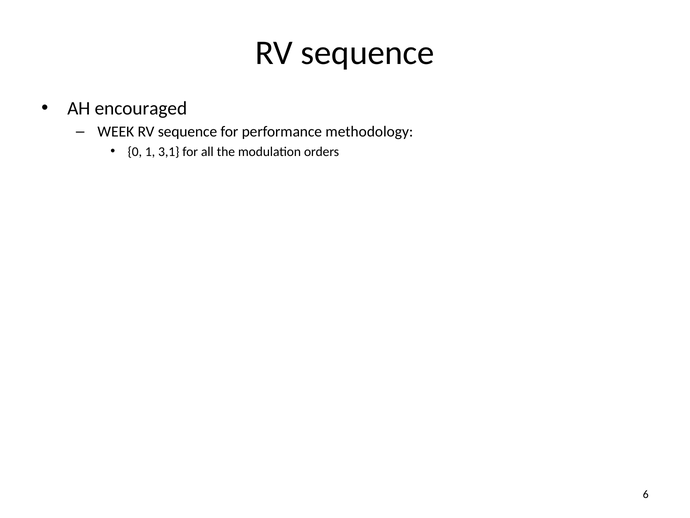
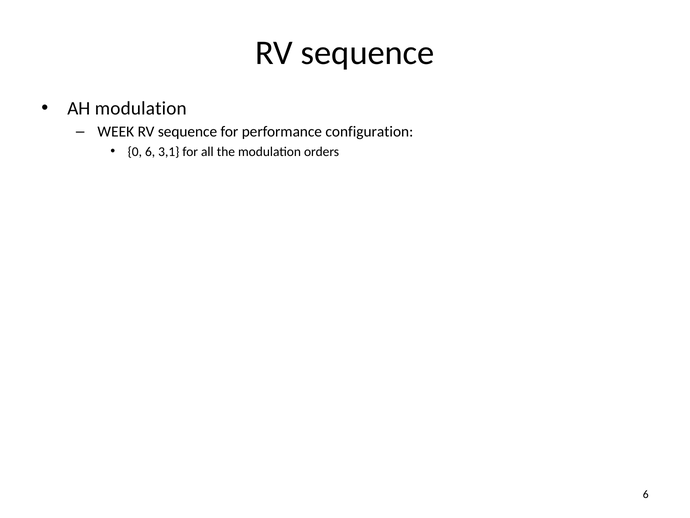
AH encouraged: encouraged -> modulation
methodology: methodology -> configuration
0 1: 1 -> 6
